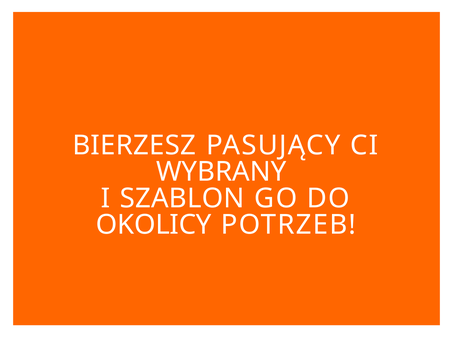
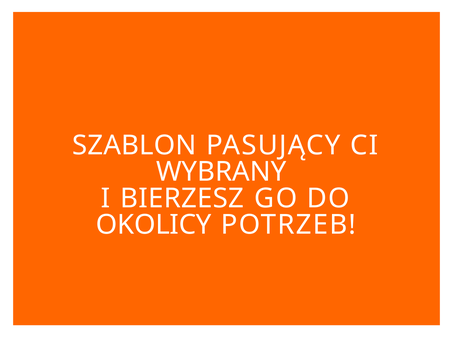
BIERZESZ: BIERZESZ -> SZABLON
SZABLON: SZABLON -> BIERZESZ
